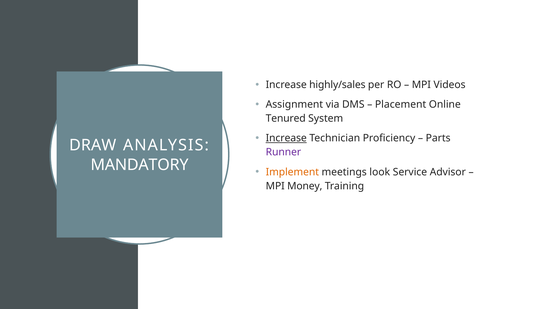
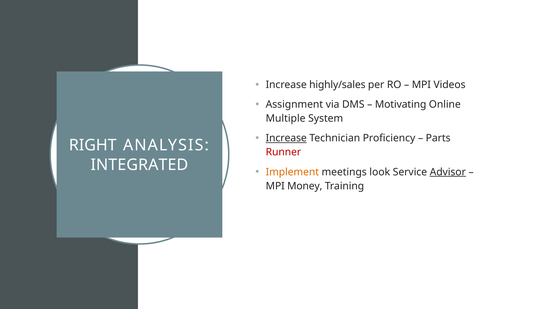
Placement: Placement -> Motivating
Tenured: Tenured -> Multiple
DRAW: DRAW -> RIGHT
Runner colour: purple -> red
MANDATORY: MANDATORY -> INTEGRATED
Advisor underline: none -> present
